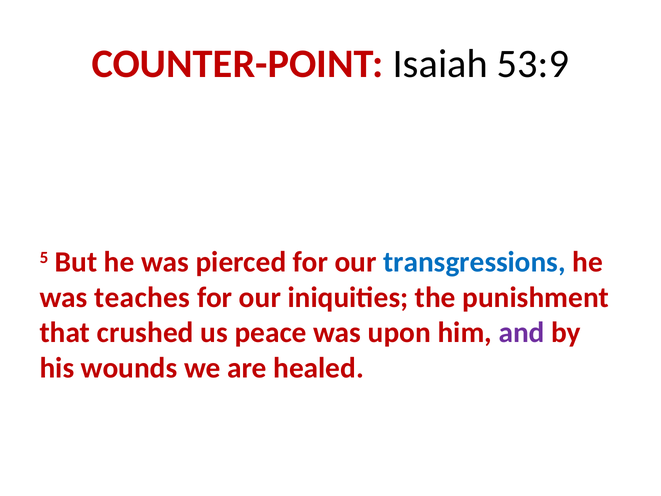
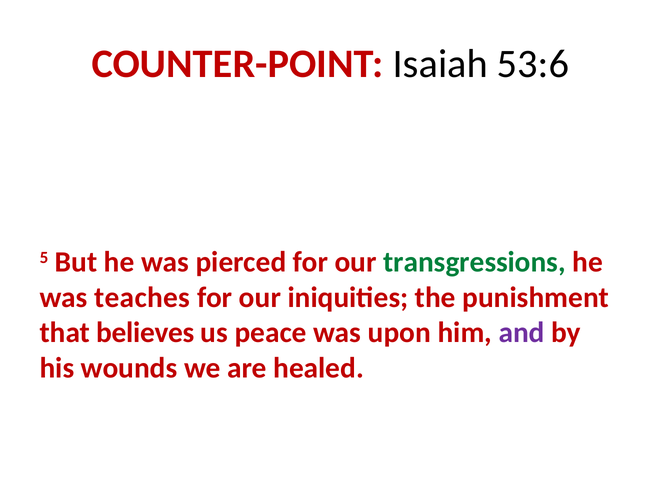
53:9: 53:9 -> 53:6
transgressions colour: blue -> green
crushed: crushed -> believes
